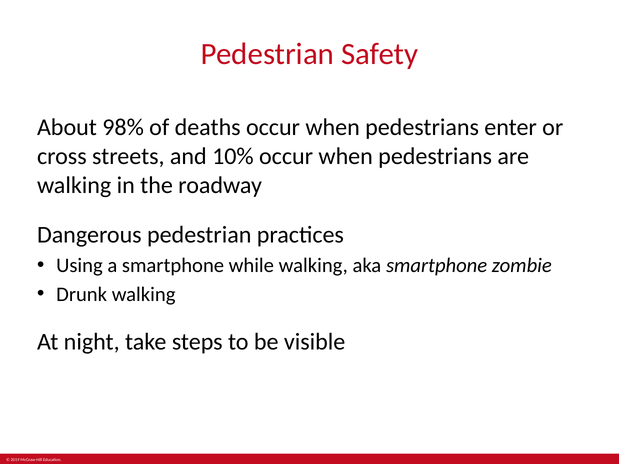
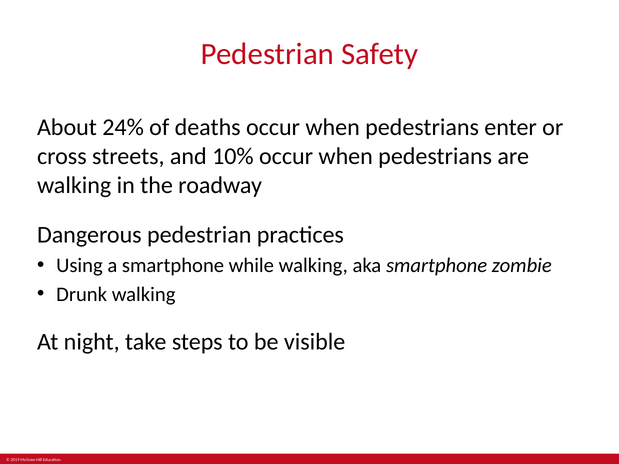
98%: 98% -> 24%
